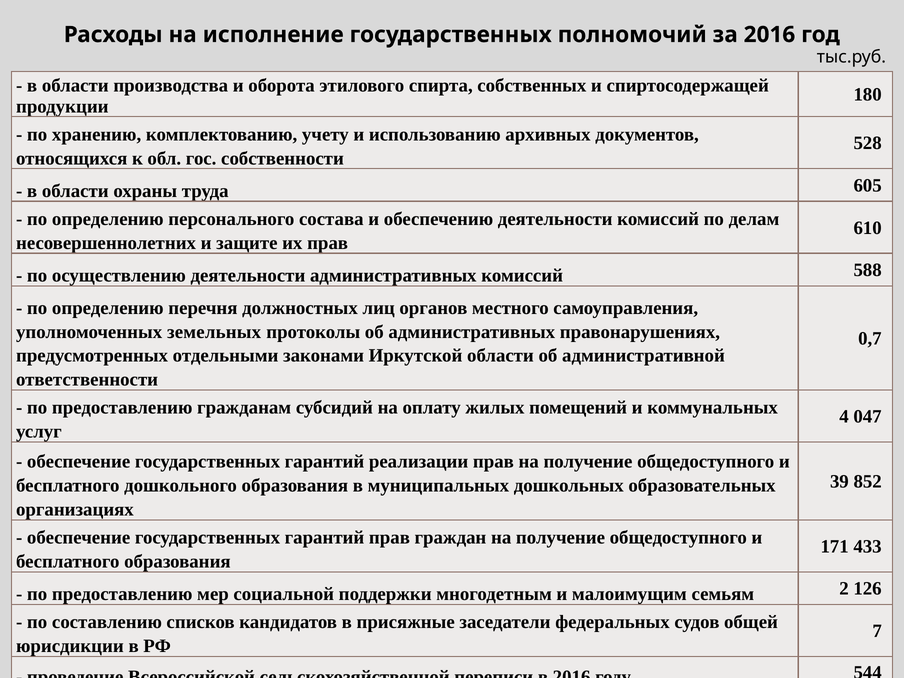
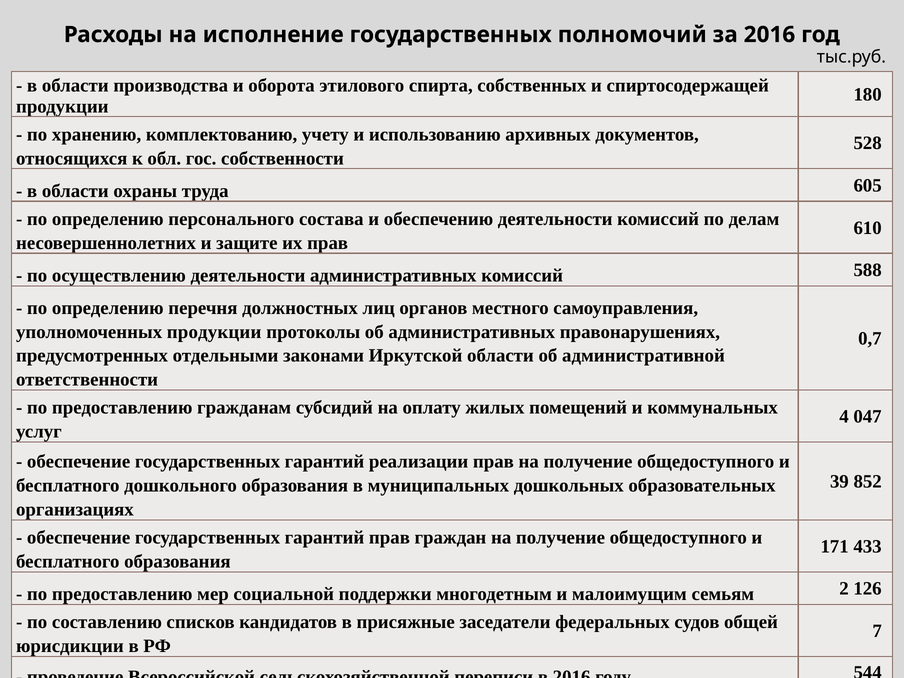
уполномоченных земельных: земельных -> продукции
